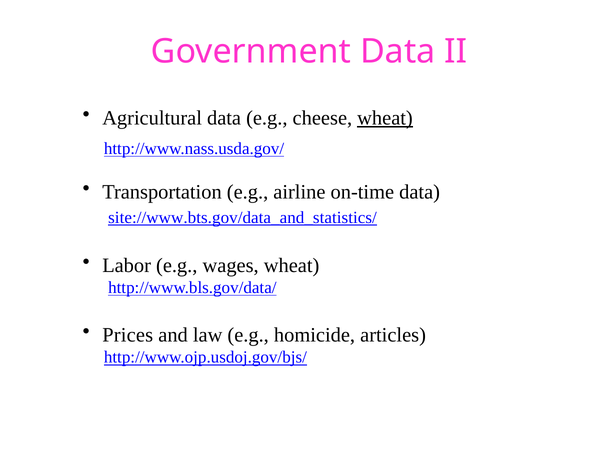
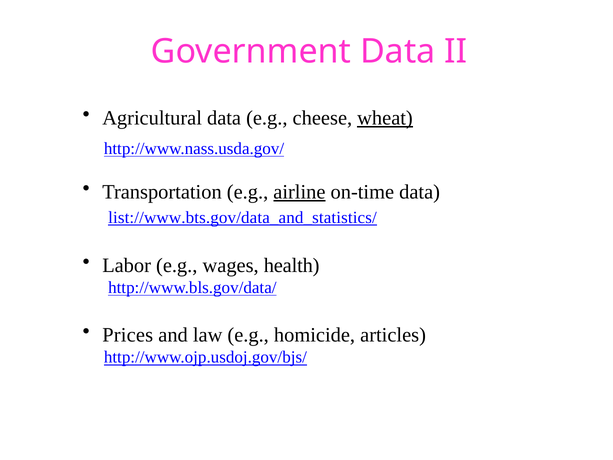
airline underline: none -> present
site://www.bts.gov/data_and_statistics/: site://www.bts.gov/data_and_statistics/ -> list://www.bts.gov/data_and_statistics/
wages wheat: wheat -> health
